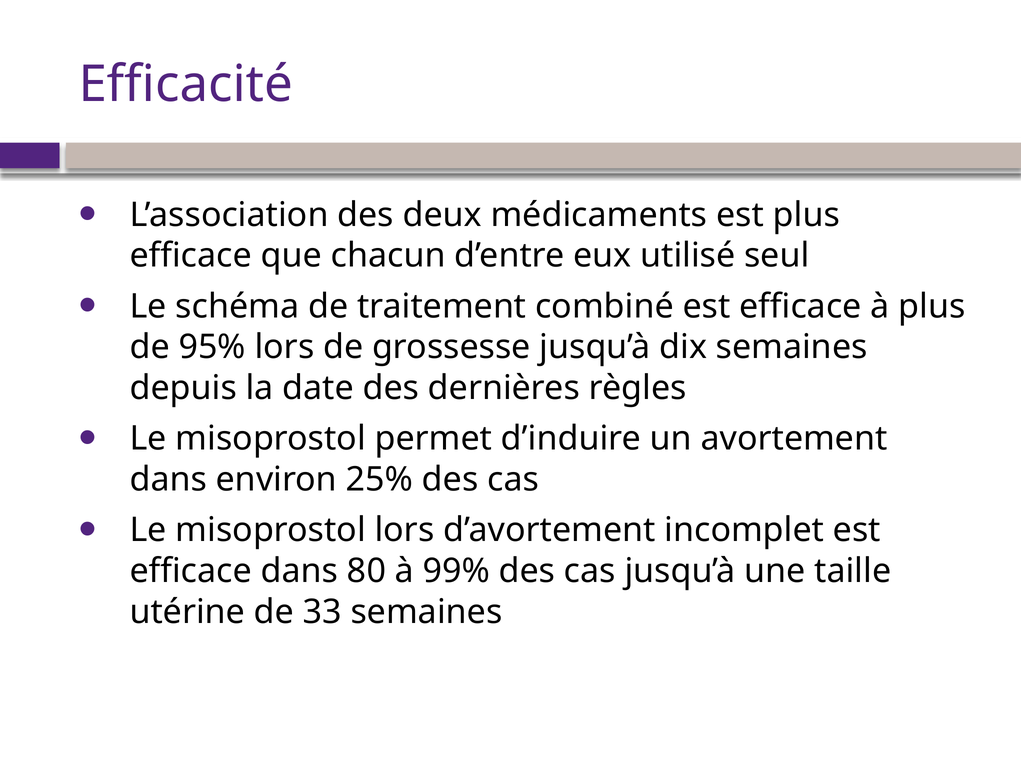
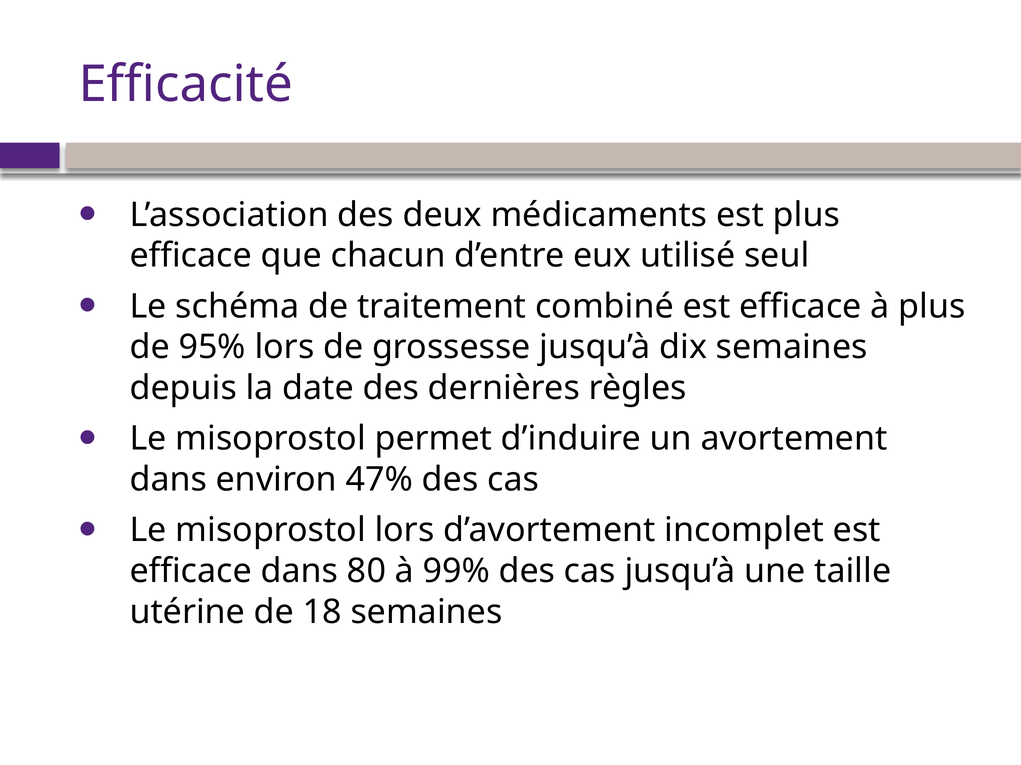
25%: 25% -> 47%
33: 33 -> 18
